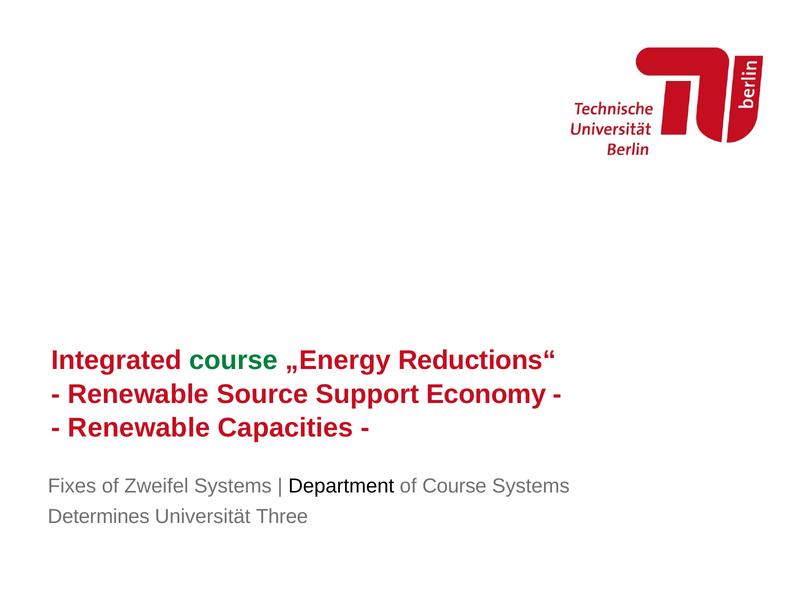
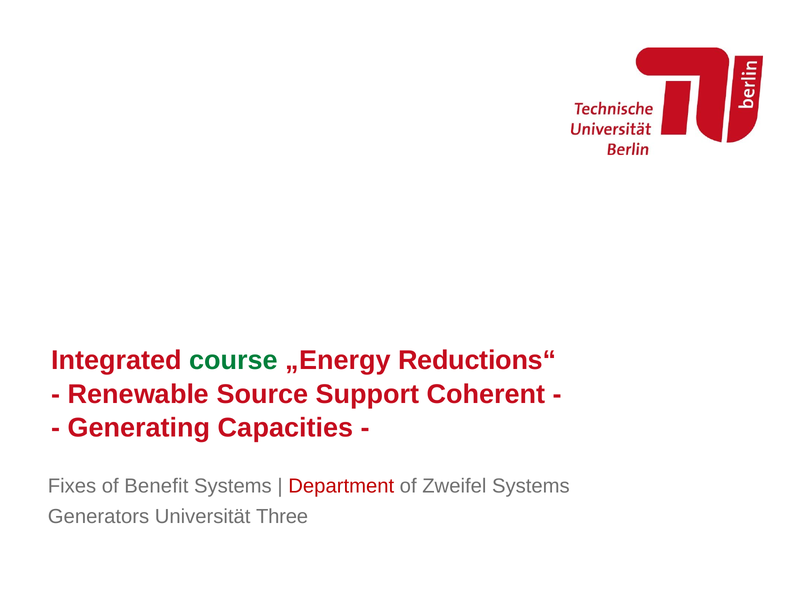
Economy: Economy -> Coherent
Renewable at (139, 428): Renewable -> Generating
Zweifel: Zweifel -> Benefit
Department colour: black -> red
of Course: Course -> Zweifel
Determines: Determines -> Generators
